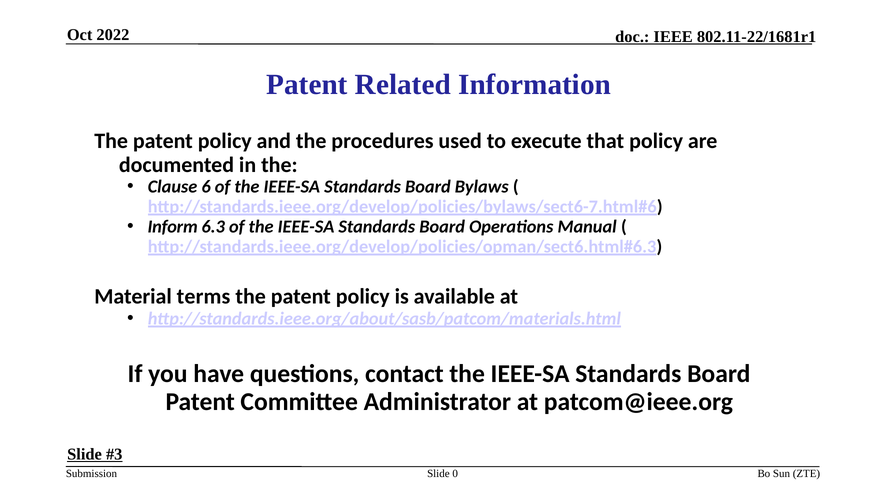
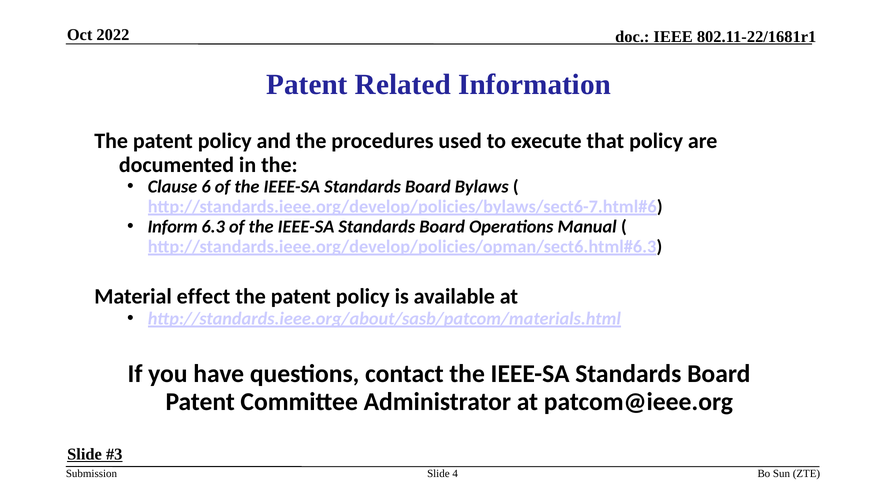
terms: terms -> effect
0: 0 -> 4
